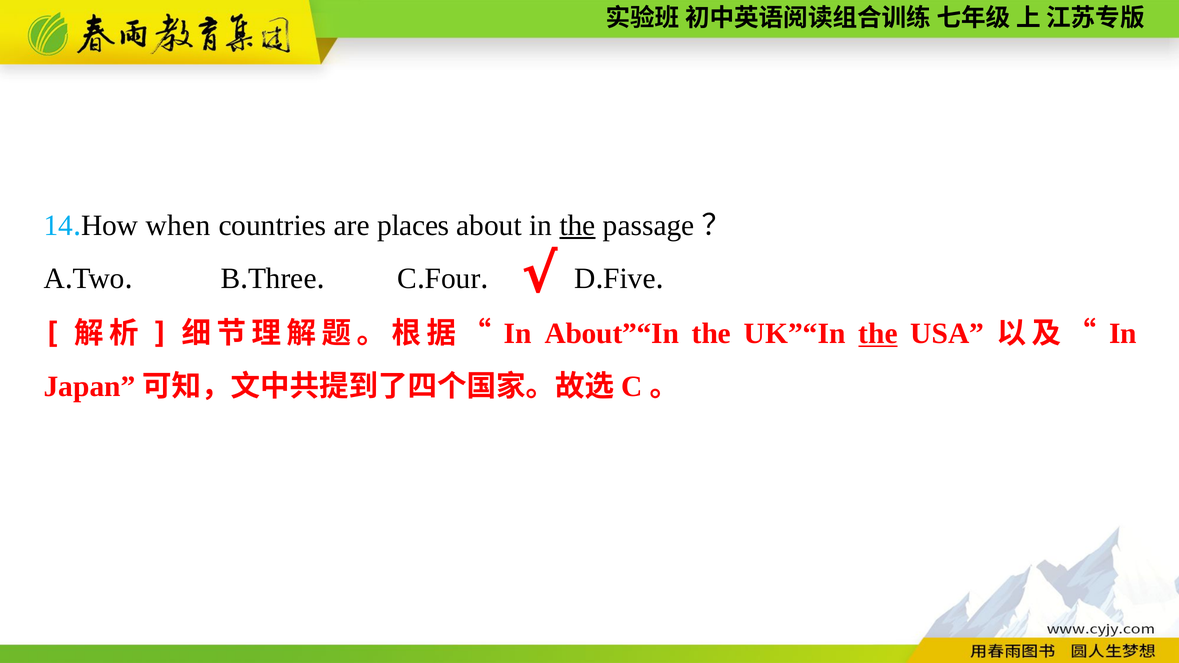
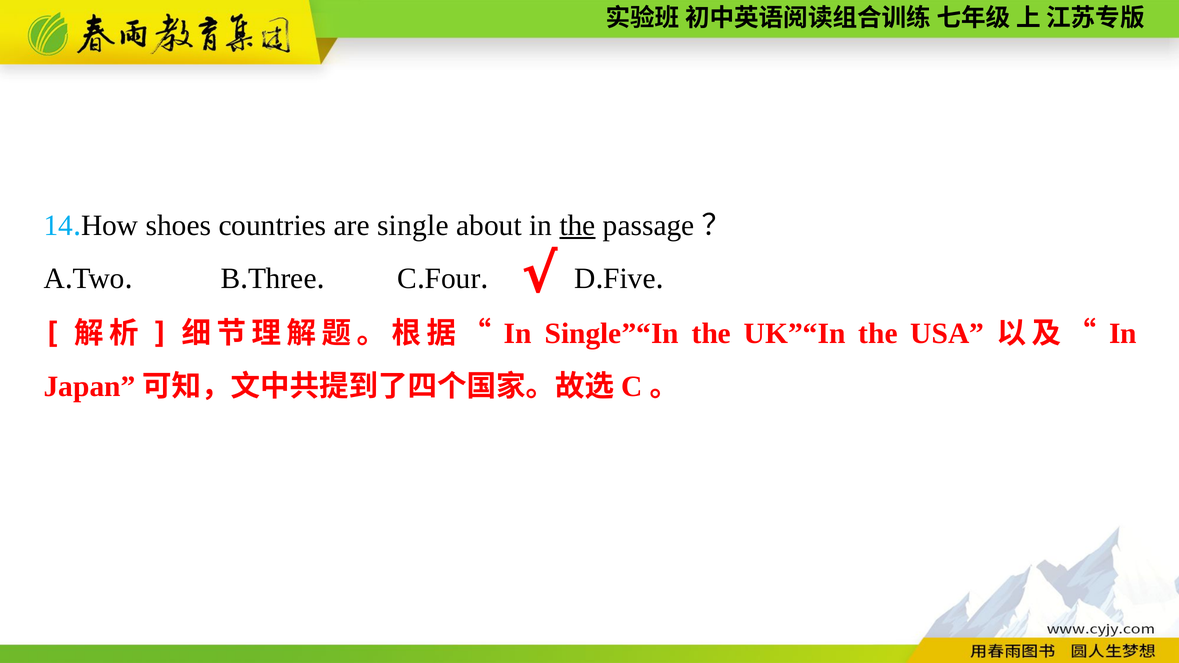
when: when -> shoes
places: places -> single
About”“In: About”“In -> Single”“In
the at (878, 334) underline: present -> none
